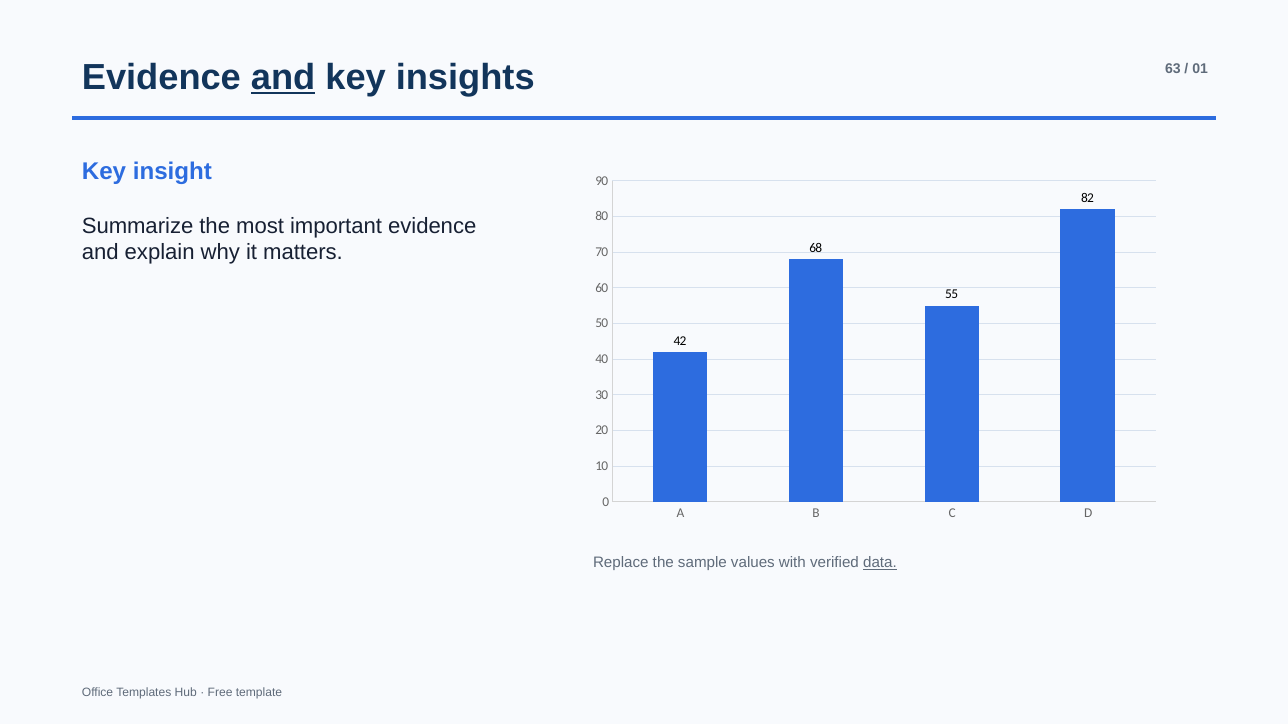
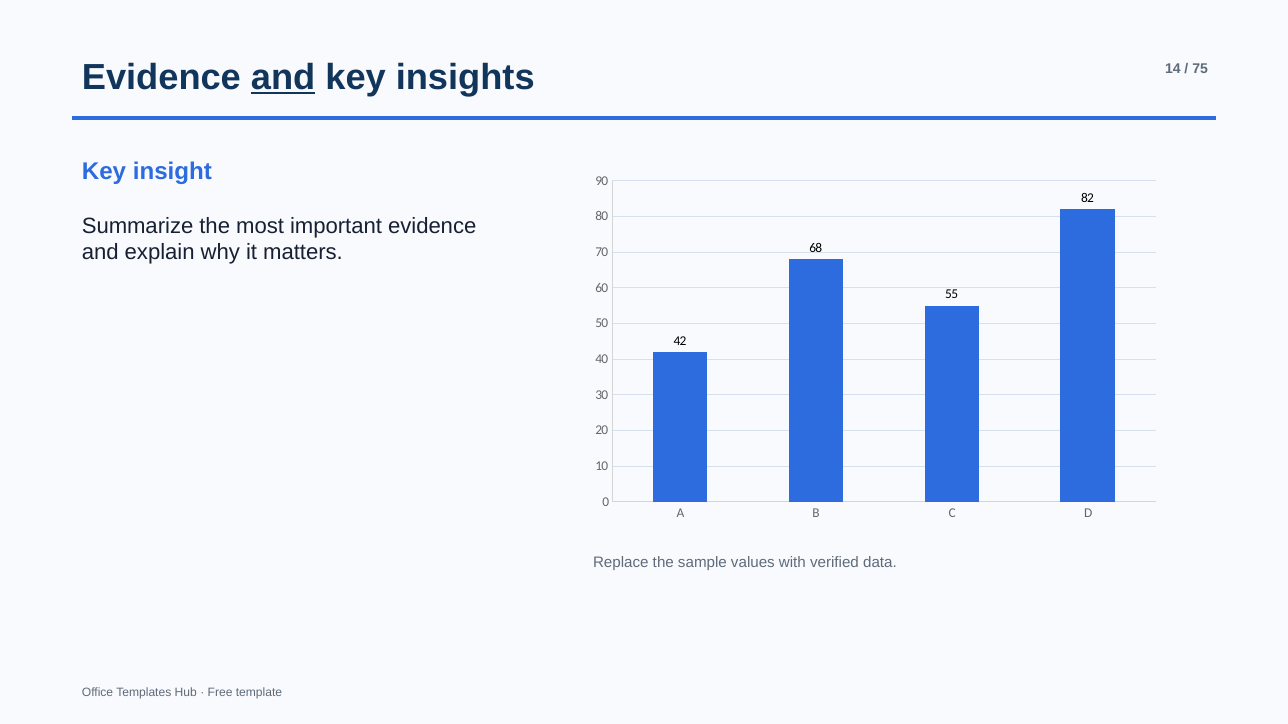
63: 63 -> 14
01: 01 -> 75
data underline: present -> none
